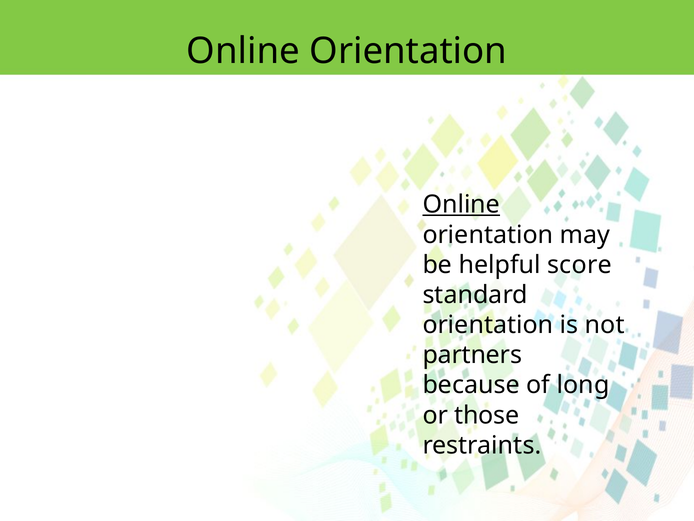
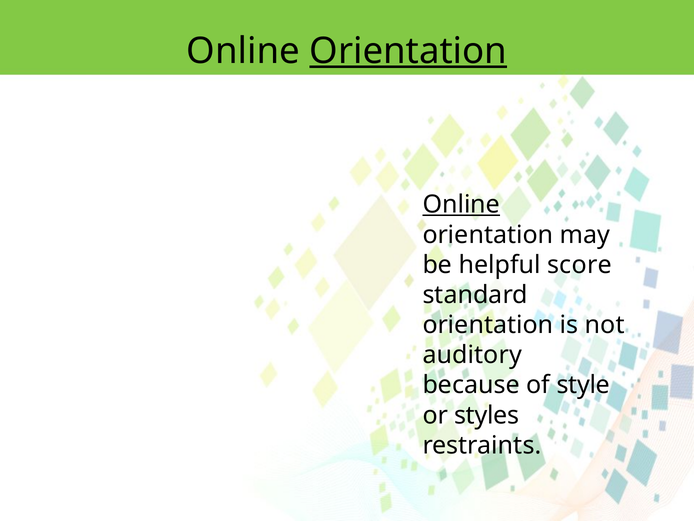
Orientation at (408, 51) underline: none -> present
partners: partners -> auditory
long: long -> style
those: those -> styles
